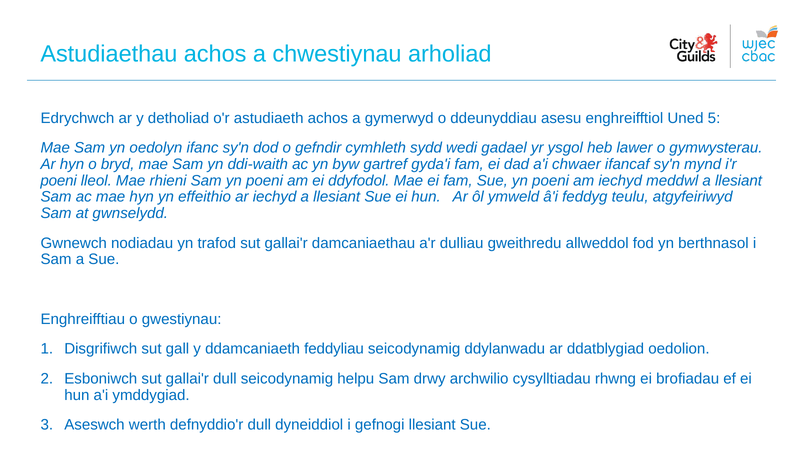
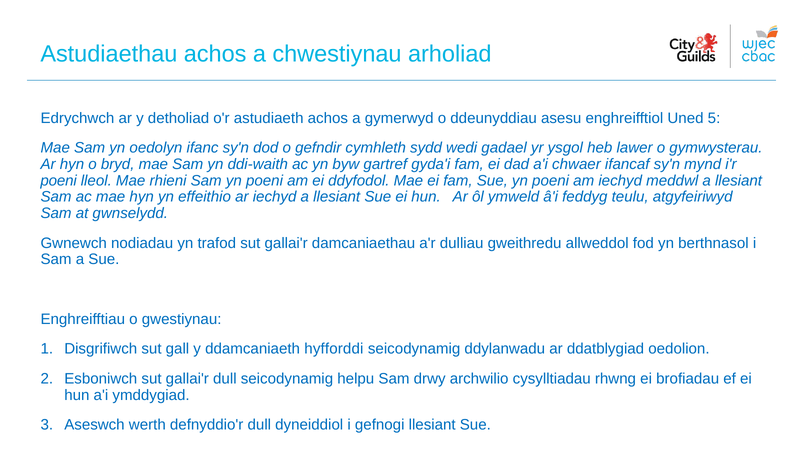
feddyliau: feddyliau -> hyfforddi
